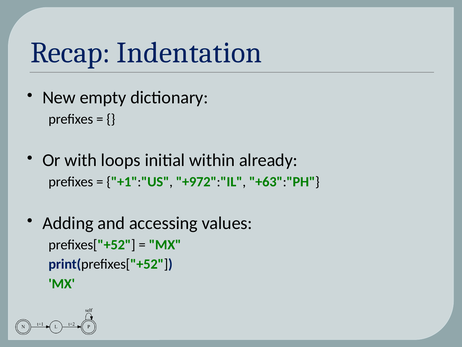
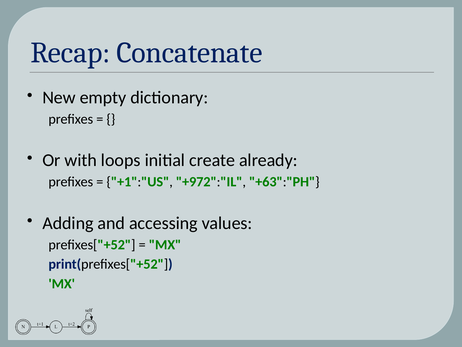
Indentation: Indentation -> Concatenate
within: within -> create
